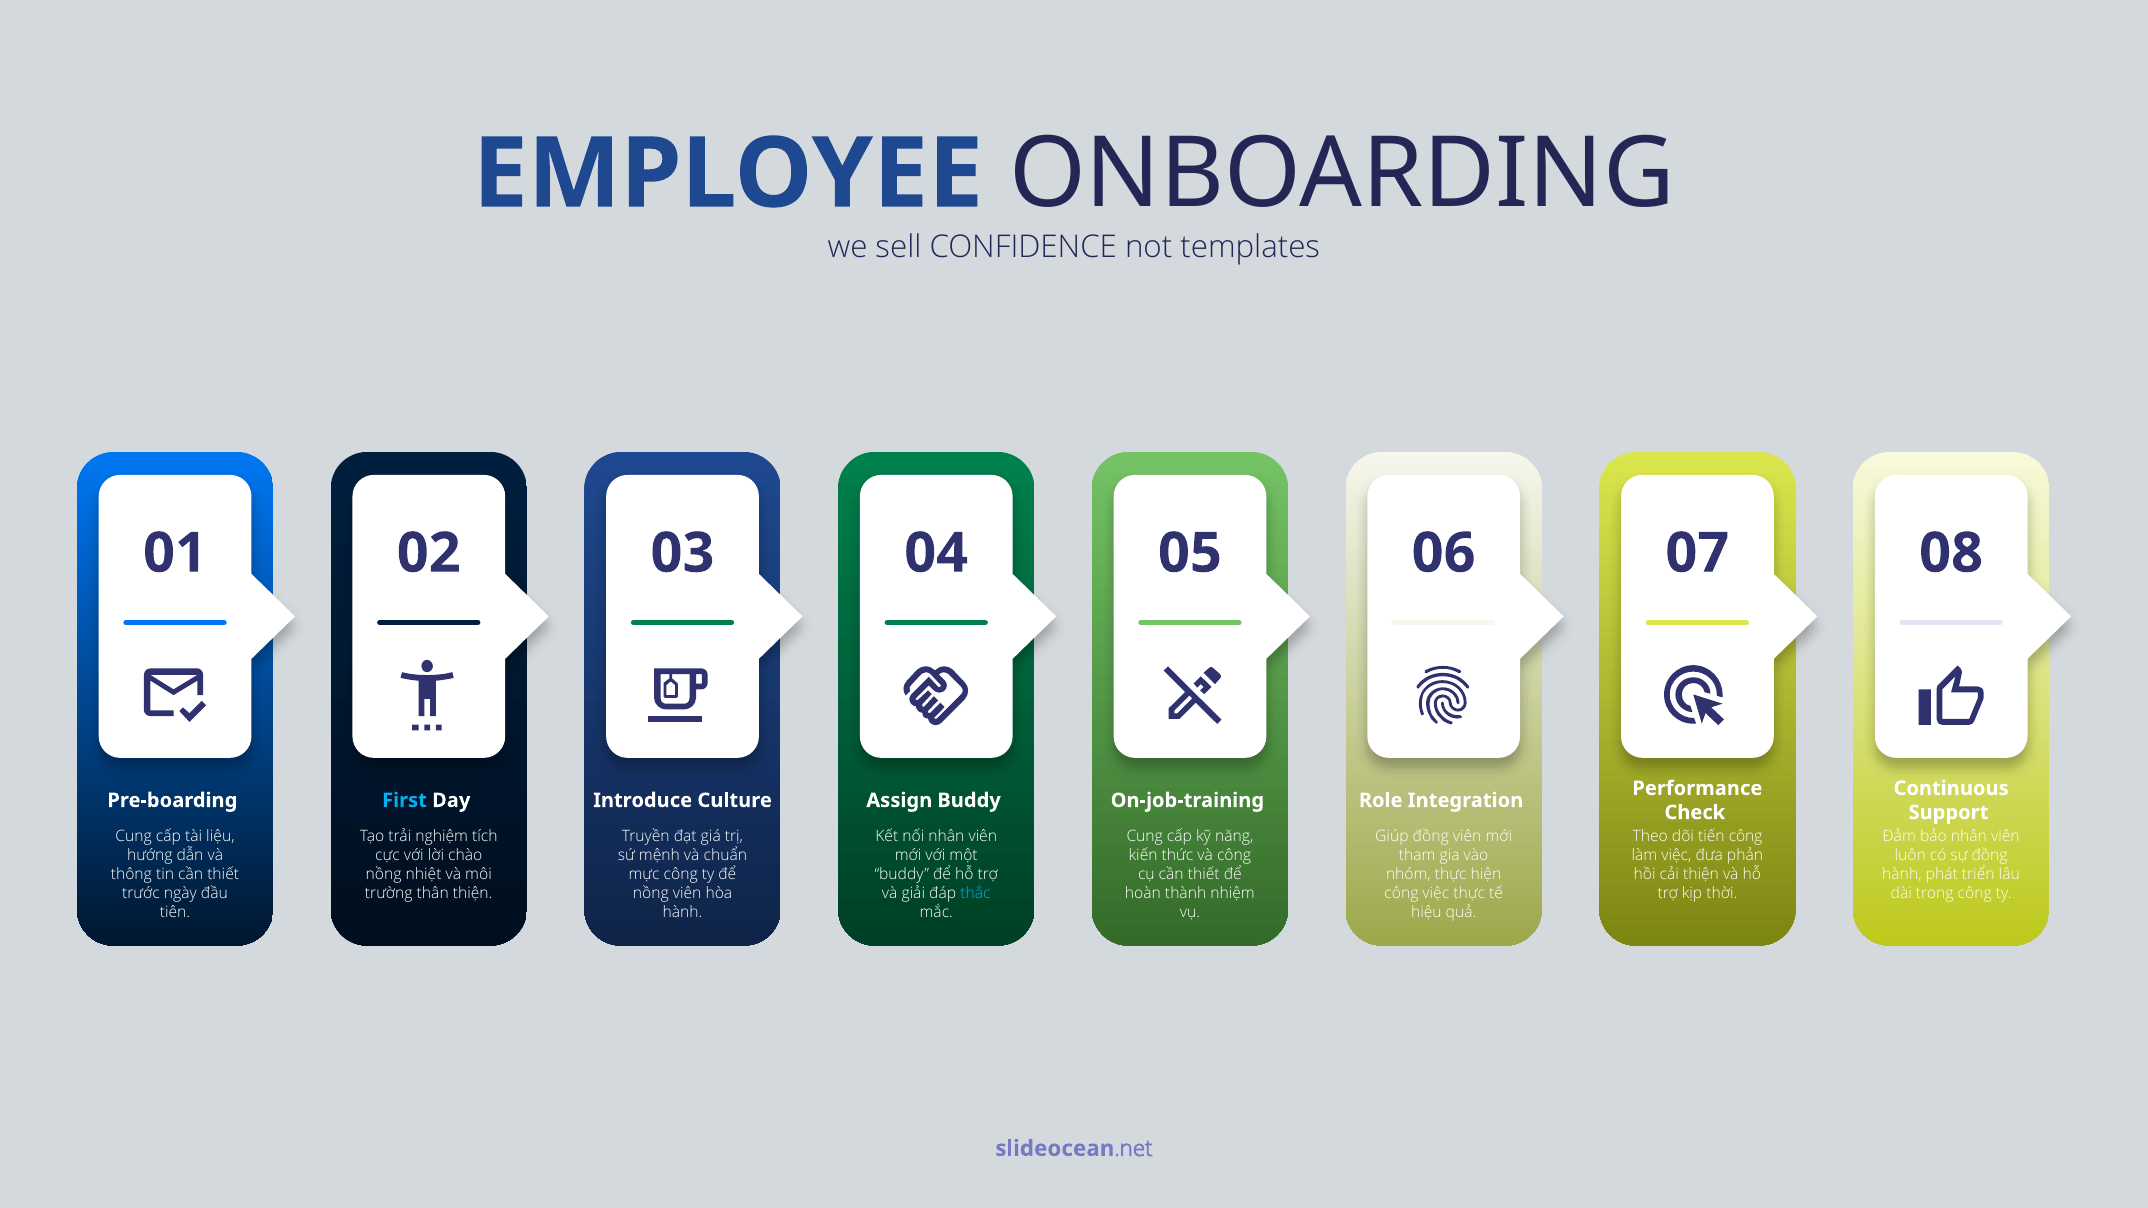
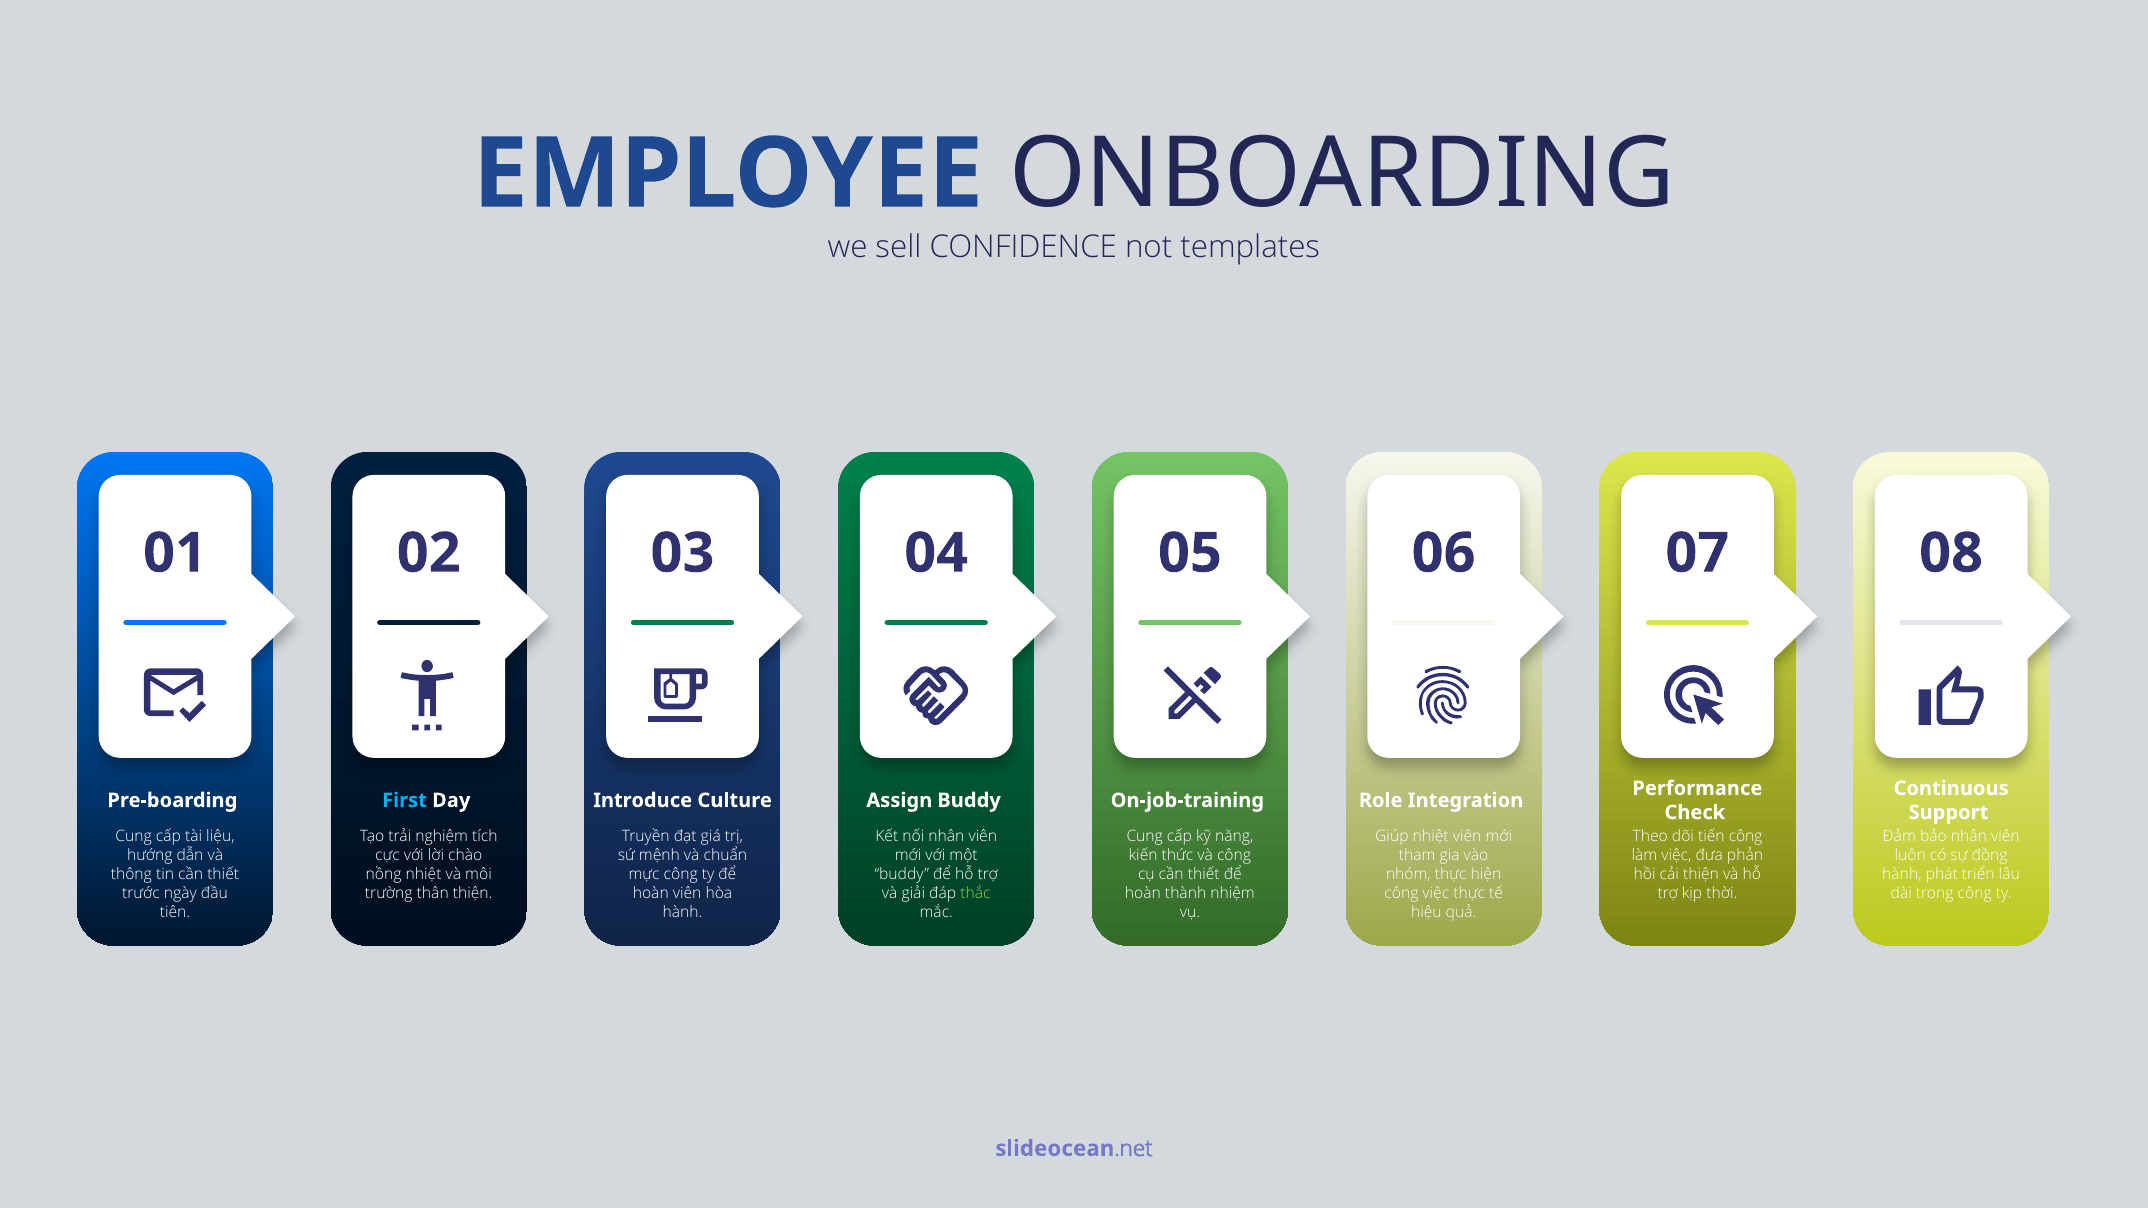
Giúp đồng: đồng -> nhiệt
nồng at (651, 893): nồng -> hoàn
thắc colour: light blue -> light green
